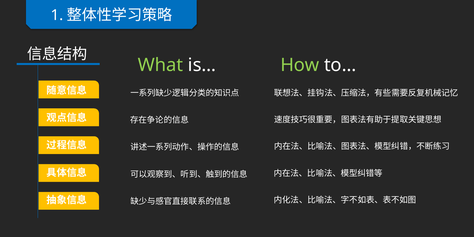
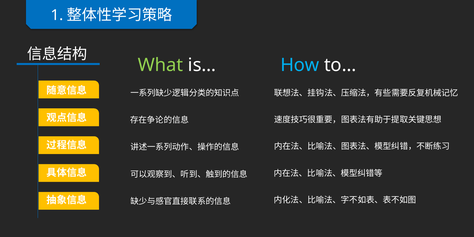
How colour: light green -> light blue
